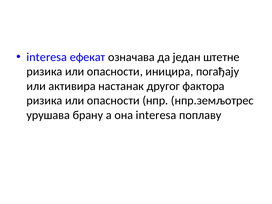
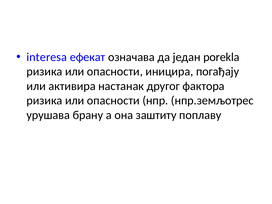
штетне: штетне -> porekla
она interesa: interesa -> заштиту
